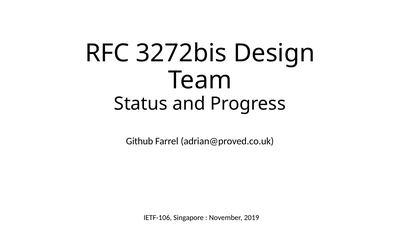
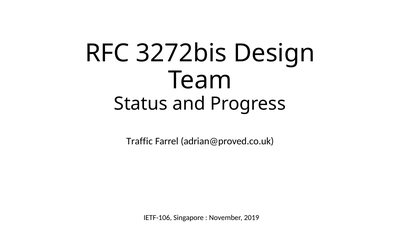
Github: Github -> Traffic
